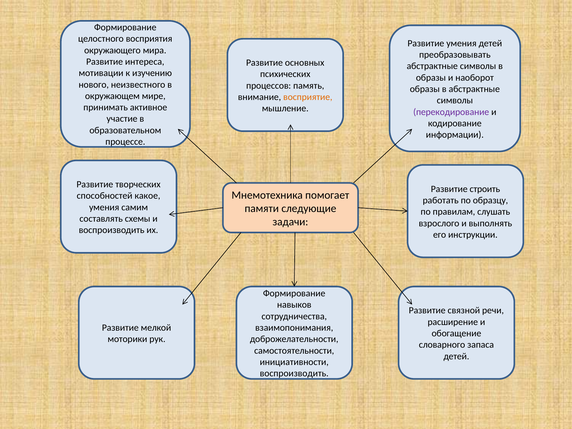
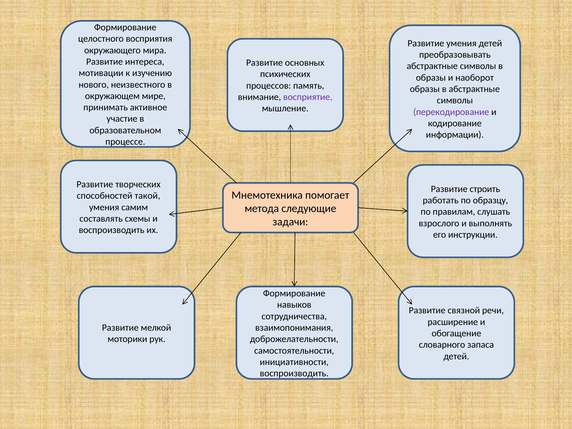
восприятие colour: orange -> purple
какое: какое -> такой
памяти: памяти -> метода
